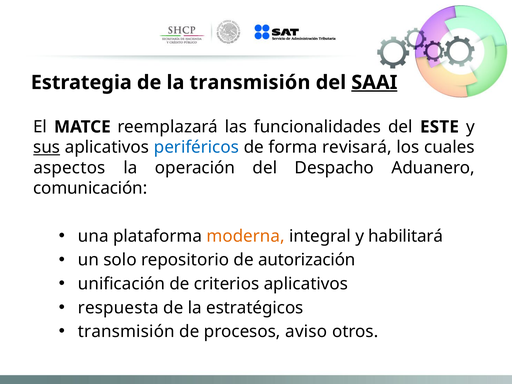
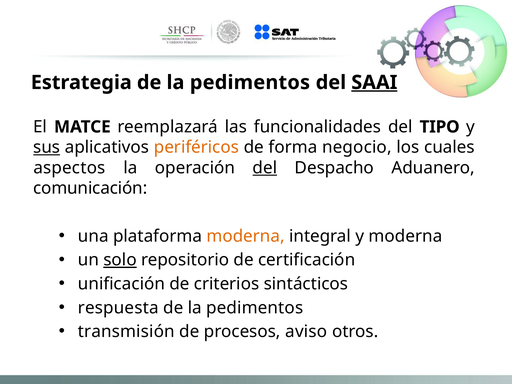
Estrategia de la transmisión: transmisión -> pedimentos
ESTE: ESTE -> TIPO
periféricos colour: blue -> orange
revisará: revisará -> negocio
del at (265, 168) underline: none -> present
y habilitará: habilitará -> moderna
solo underline: none -> present
autorización: autorización -> certificación
criterios aplicativos: aplicativos -> sintácticos
estratégicos at (255, 308): estratégicos -> pedimentos
